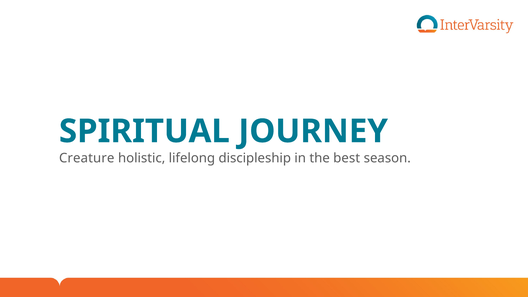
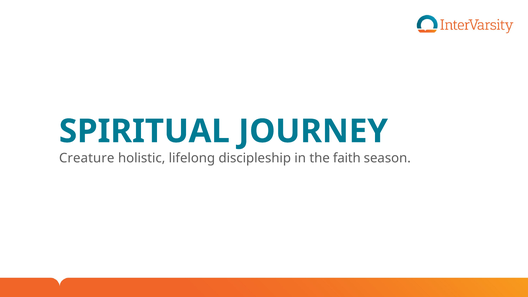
best: best -> faith
